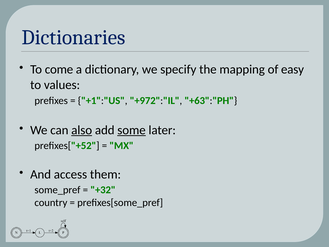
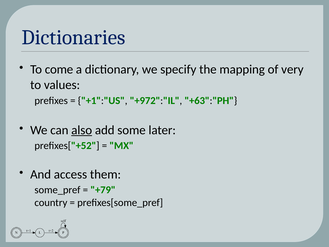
easy: easy -> very
some underline: present -> none
+32: +32 -> +79
